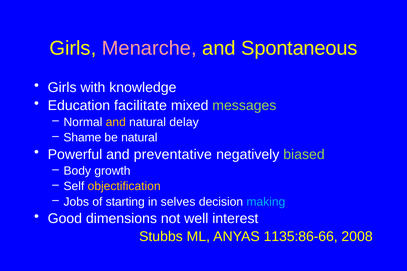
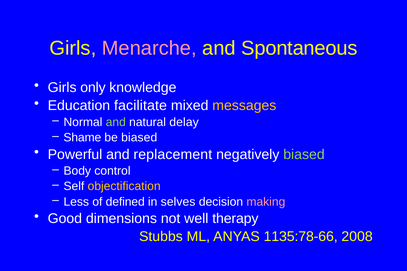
with: with -> only
messages colour: light green -> yellow
and at (116, 122) colour: yellow -> light green
be natural: natural -> biased
preventative: preventative -> replacement
growth: growth -> control
Jobs: Jobs -> Less
starting: starting -> defined
making colour: light blue -> pink
interest: interest -> therapy
1135:86-66: 1135:86-66 -> 1135:78-66
